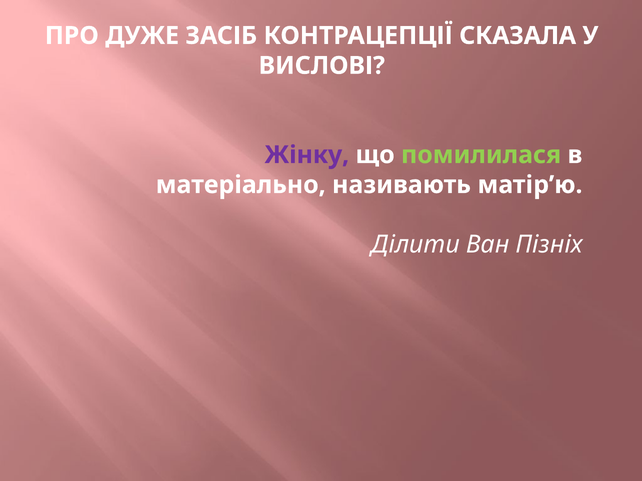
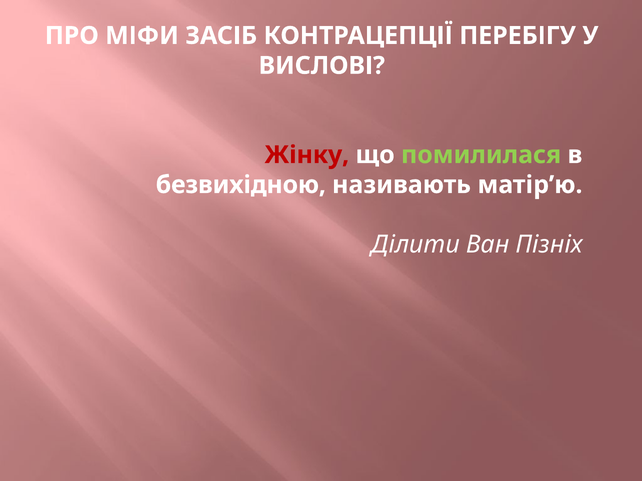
ДУЖЕ: ДУЖЕ -> МІФИ
СКАЗАЛА: СКАЗАЛА -> ПЕРЕБІГУ
Жінку colour: purple -> red
матеріально: матеріально -> безвихідною
